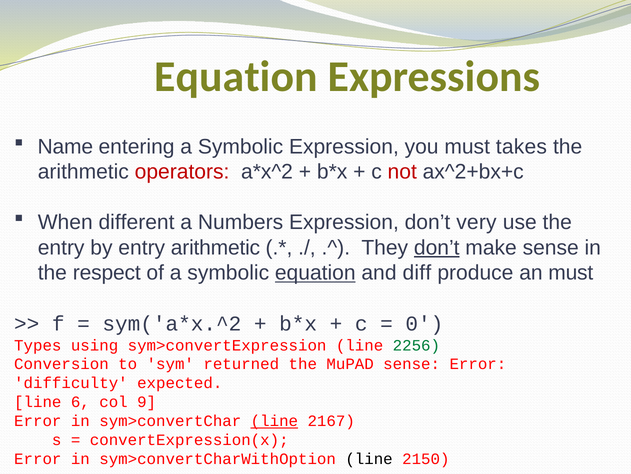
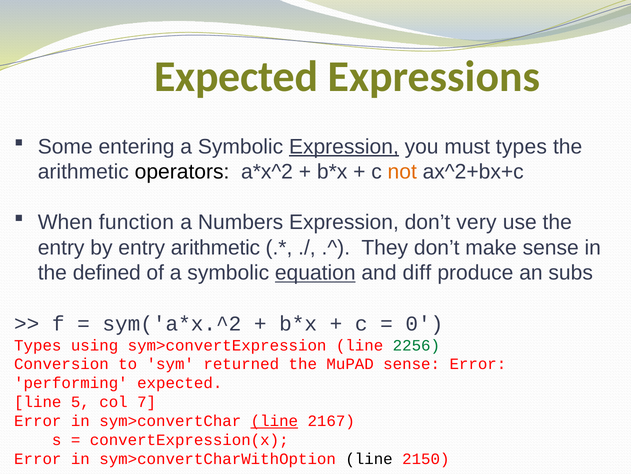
Equation at (236, 77): Equation -> Expected
Name: Name -> Some
Expression at (344, 146) underline: none -> present
must takes: takes -> types
operators colour: red -> black
not colour: red -> orange
different: different -> function
don’t at (437, 247) underline: present -> none
respect: respect -> defined
an must: must -> subs
difficulty: difficulty -> performing
6: 6 -> 5
9: 9 -> 7
